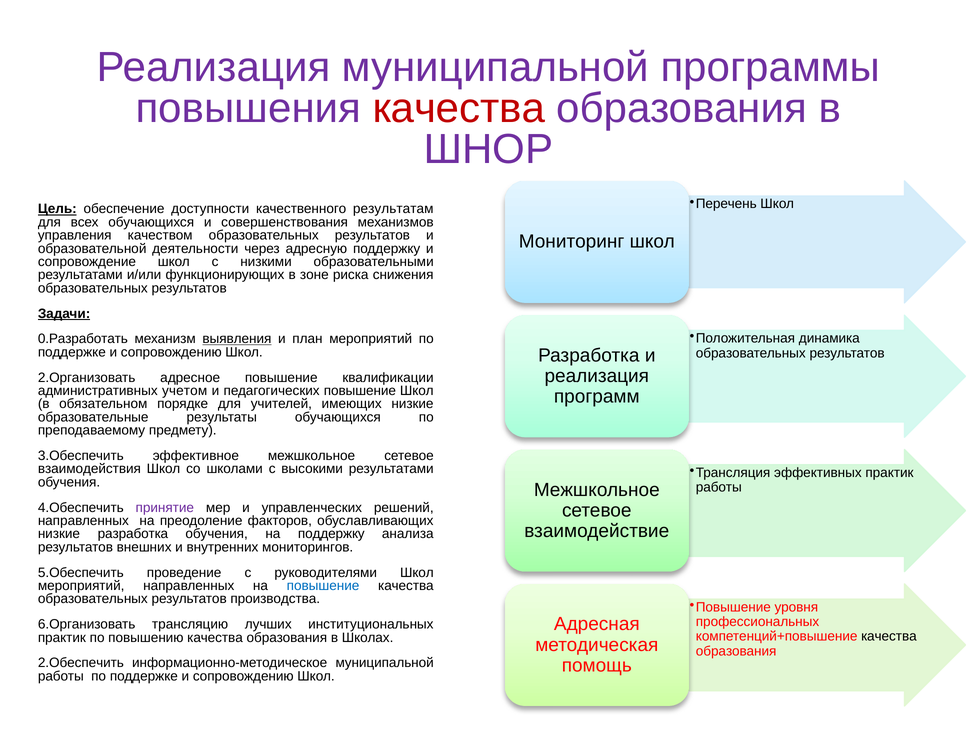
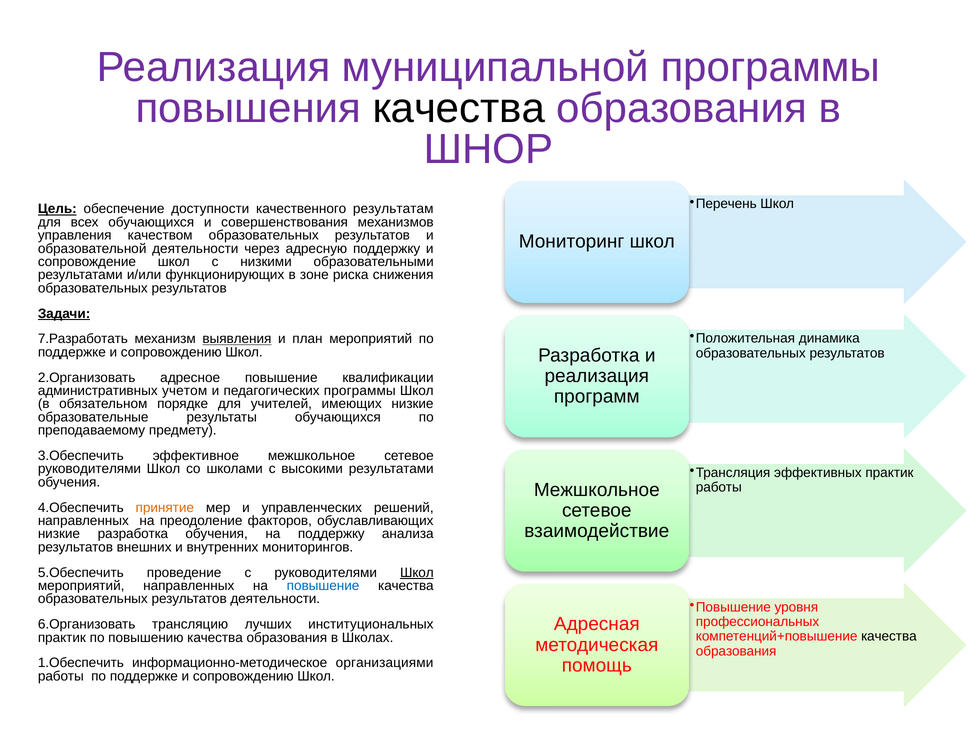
качества at (459, 108) colour: red -> black
0.Разработать: 0.Разработать -> 7.Разработать
педагогических повышение: повышение -> программы
взаимодействия at (89, 469): взаимодействия -> руководителями
принятие colour: purple -> orange
Школ at (417, 572) underline: none -> present
результатов производства: производства -> деятельности
2.Обеспечить: 2.Обеспечить -> 1.Обеспечить
информационно-методическое муниципальной: муниципальной -> организациями
